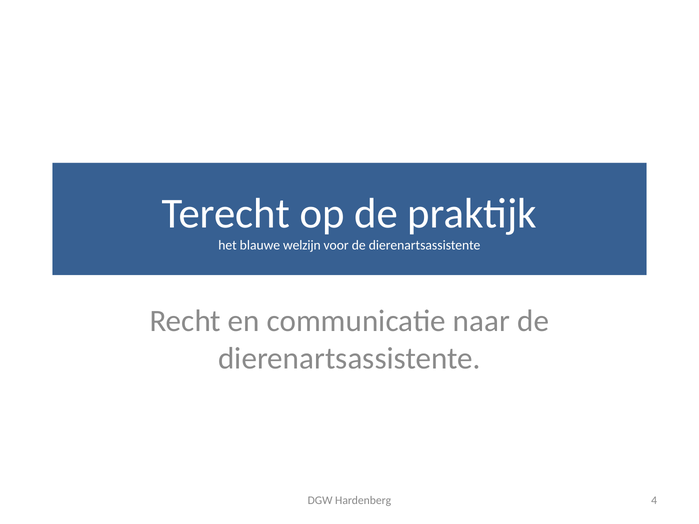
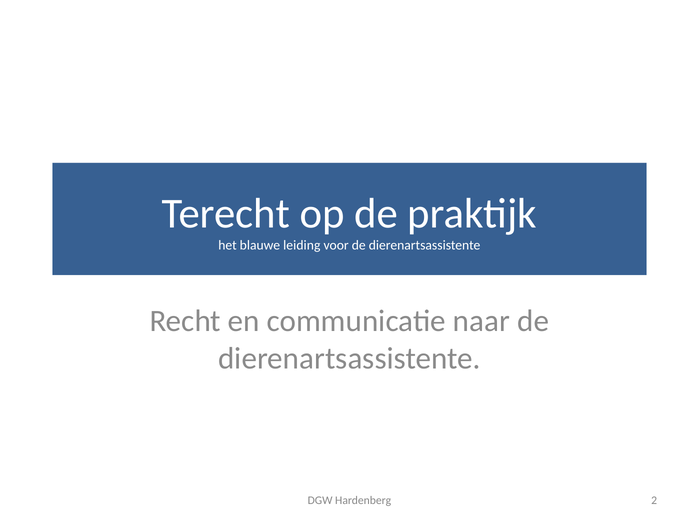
welzijn: welzijn -> leiding
4: 4 -> 2
